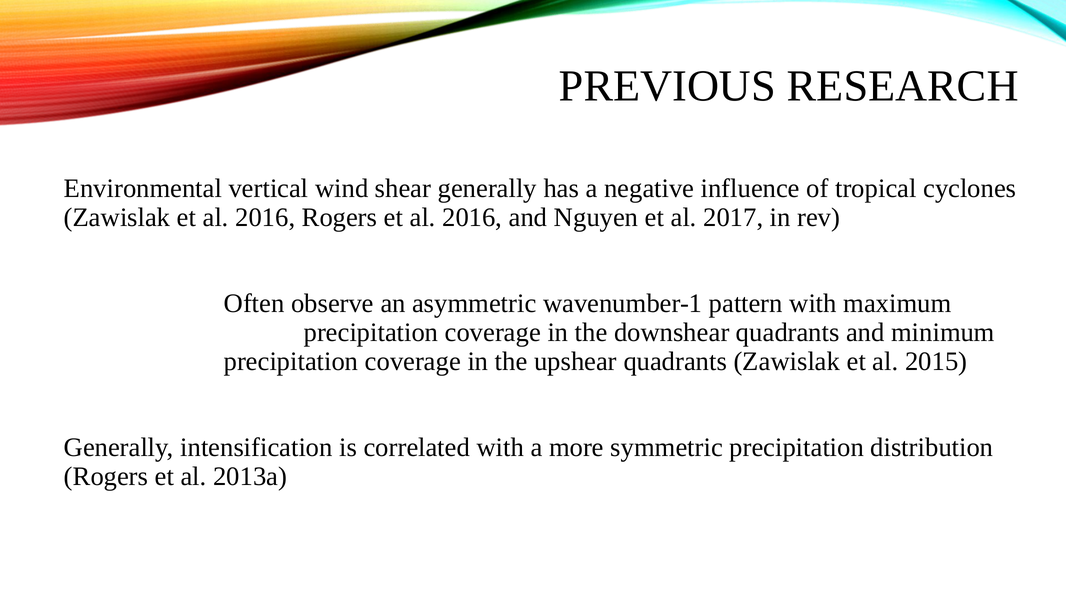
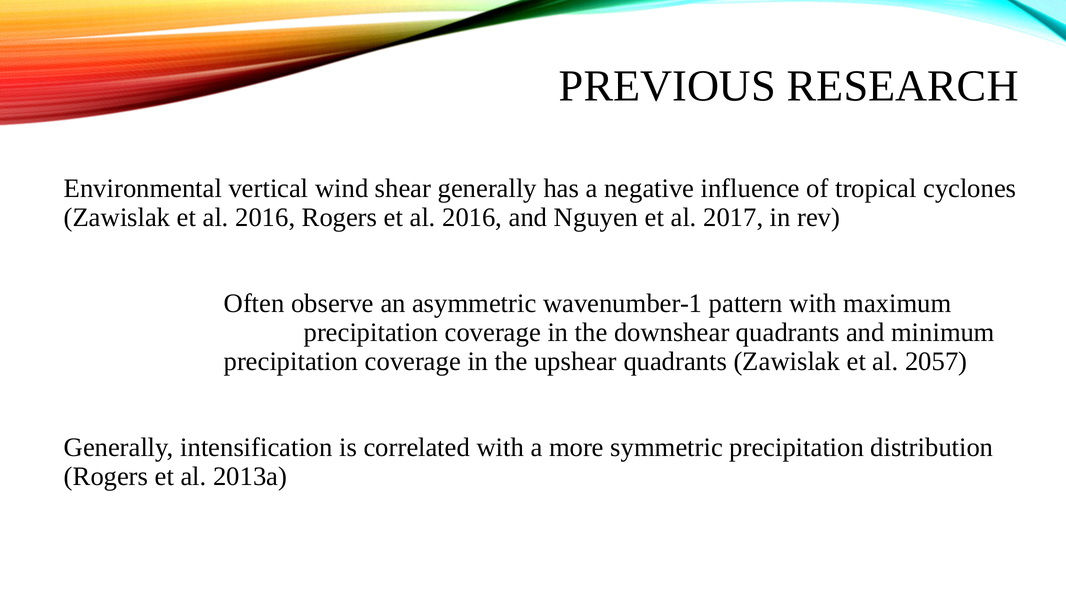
2015: 2015 -> 2057
